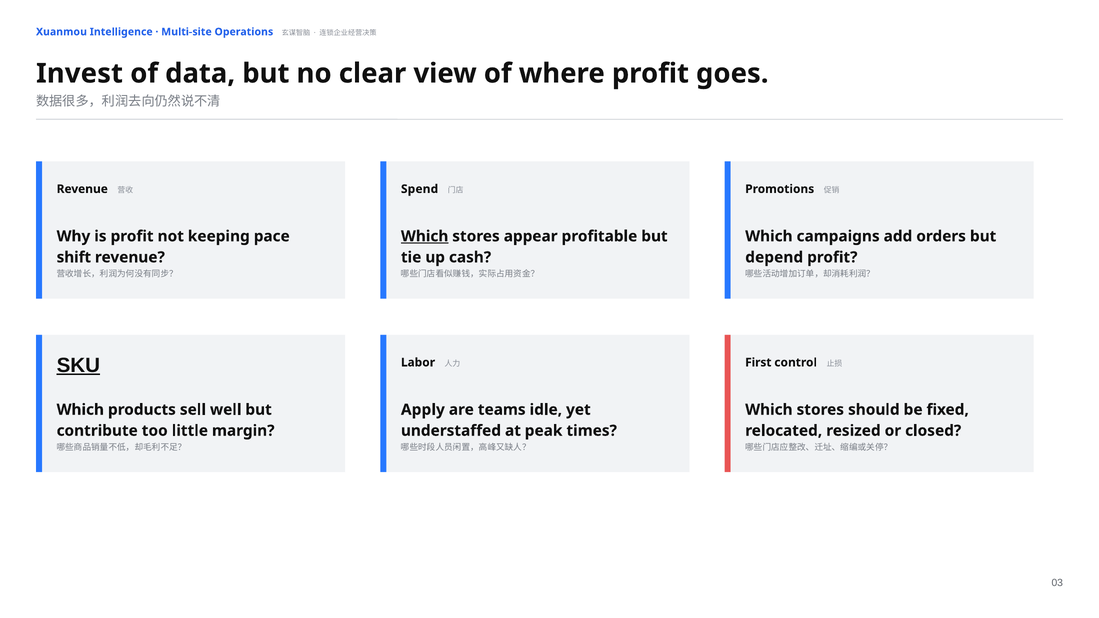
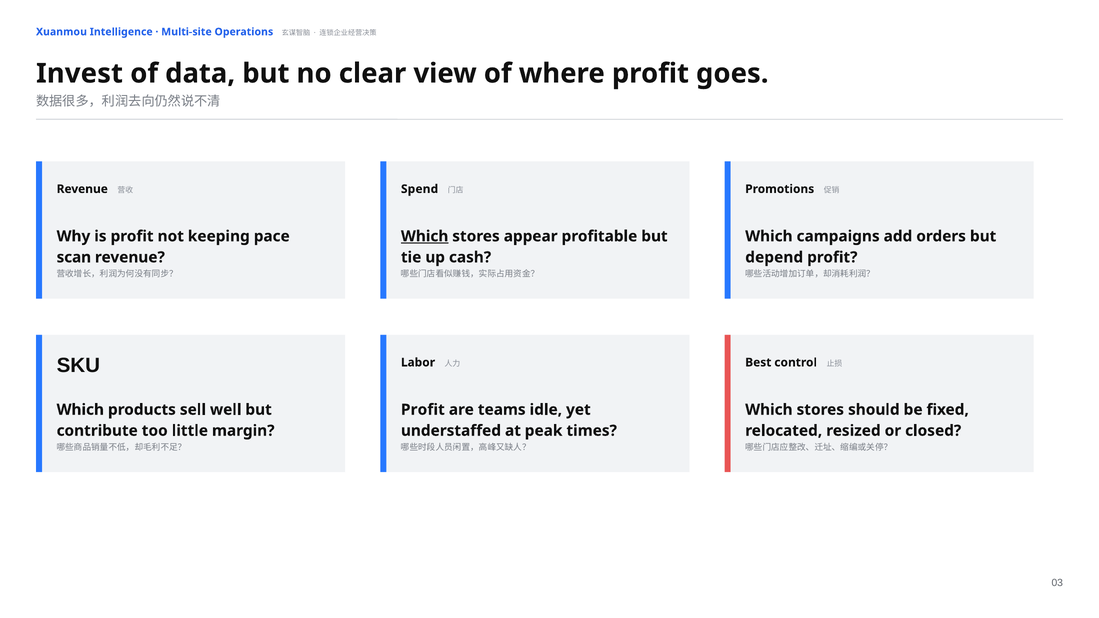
shift: shift -> scan
SKU underline: present -> none
First: First -> Best
Apply at (423, 410): Apply -> Profit
